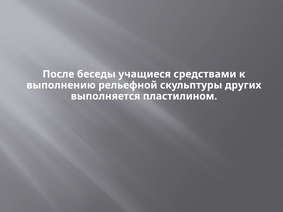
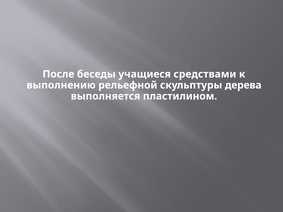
других: других -> дерева
